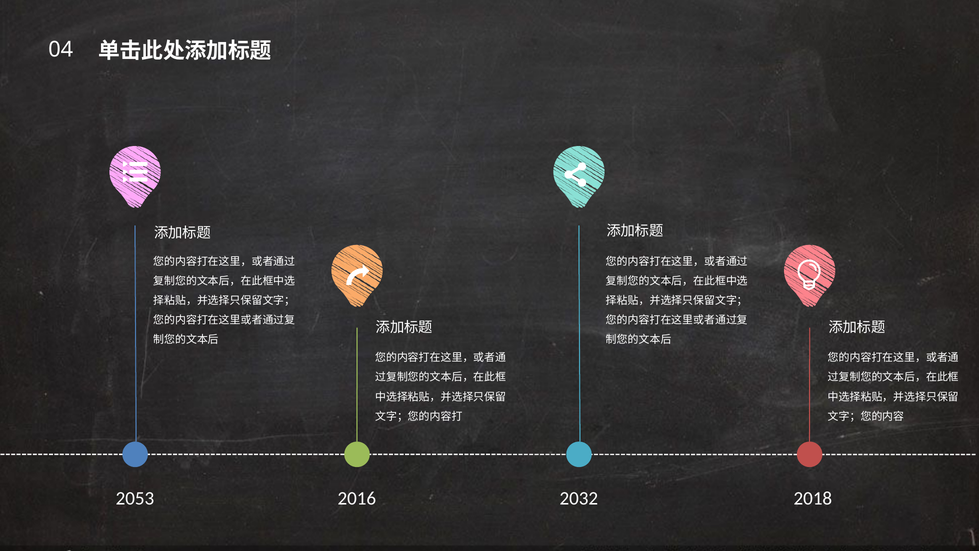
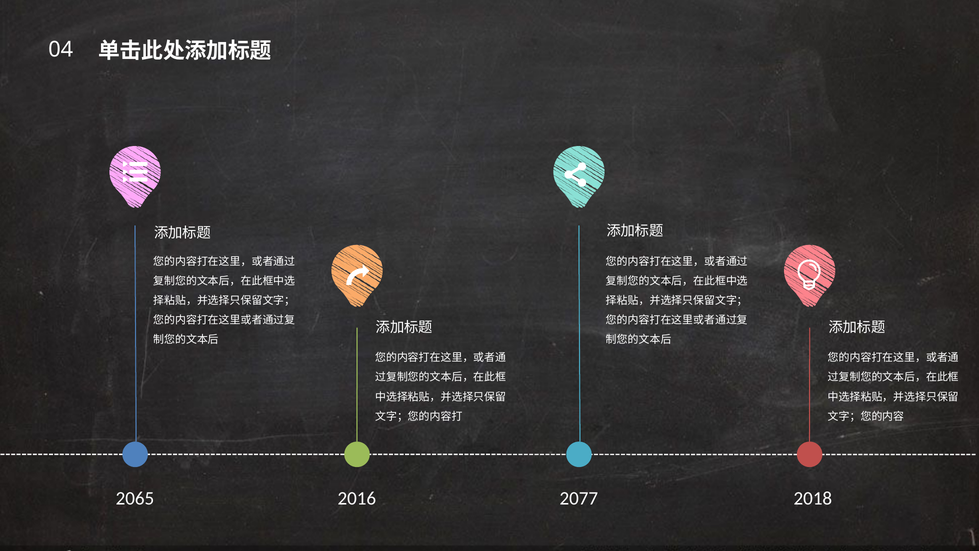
2053: 2053 -> 2065
2032: 2032 -> 2077
